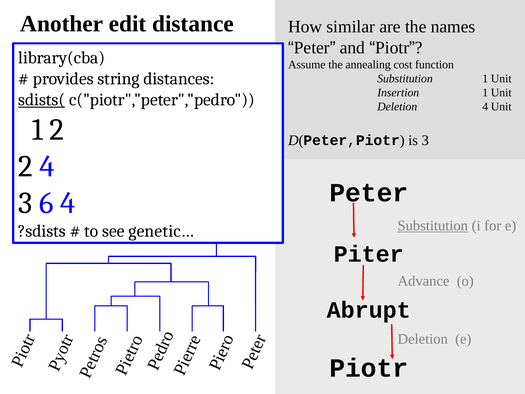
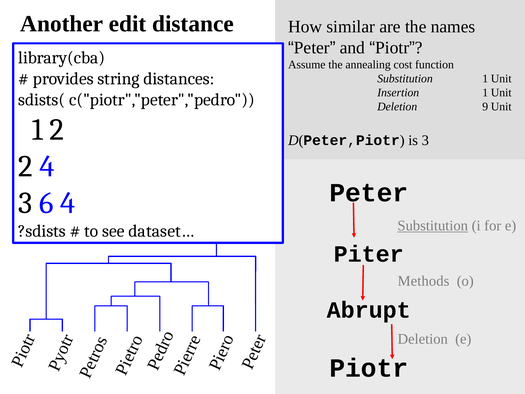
sdists( underline: present -> none
Deletion 4: 4 -> 9
genetic…: genetic… -> dataset…
Advance: Advance -> Methods
